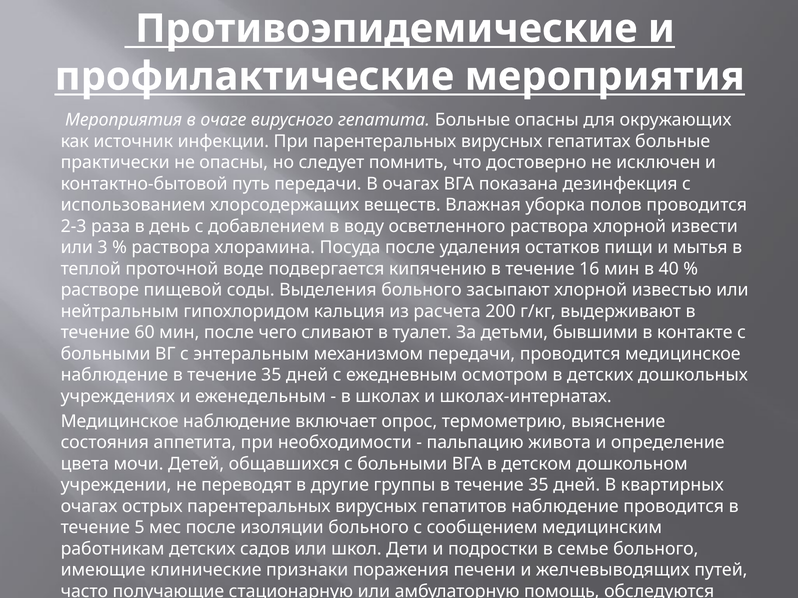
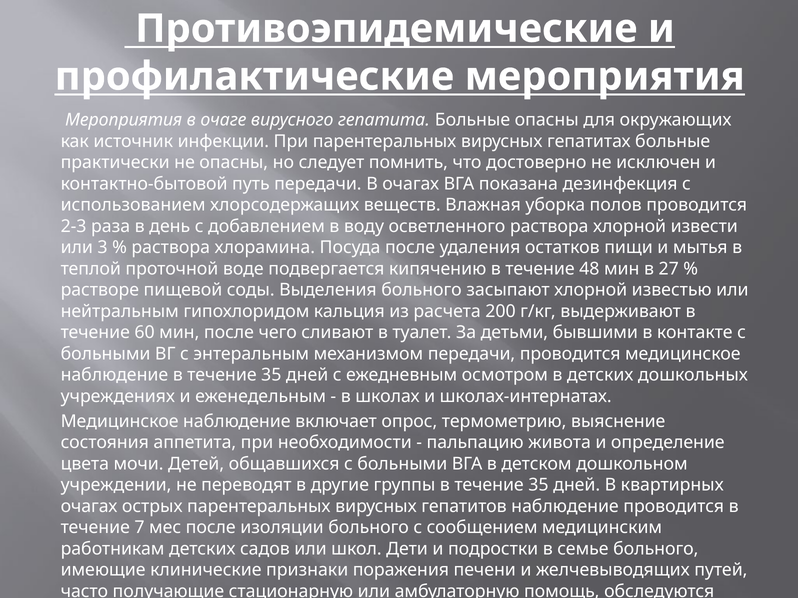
16: 16 -> 48
40: 40 -> 27
5: 5 -> 7
